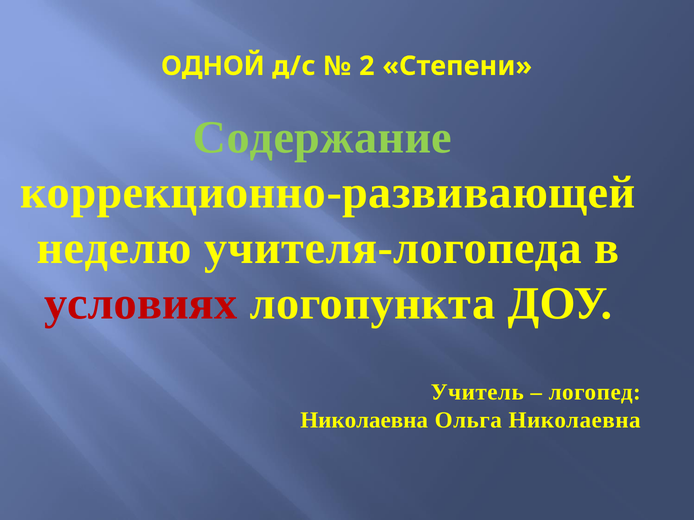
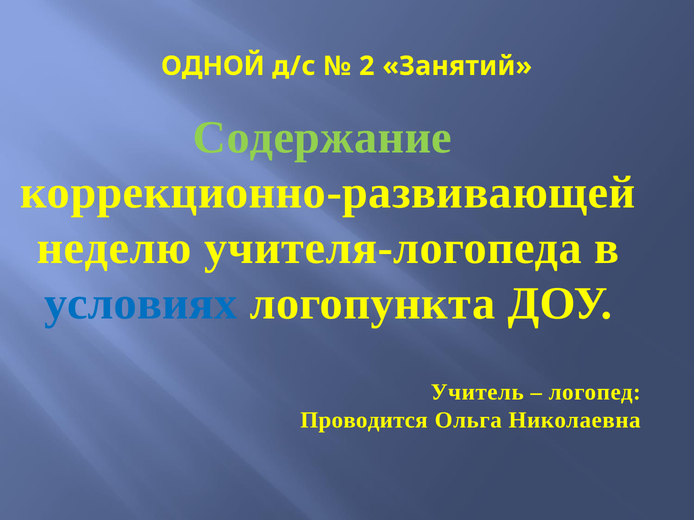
Степени: Степени -> Занятий
условиях colour: red -> blue
Николаевна at (364, 420): Николаевна -> Проводится
